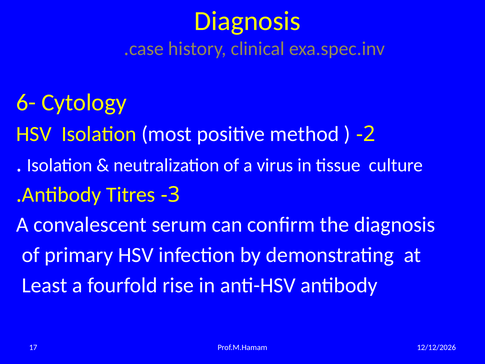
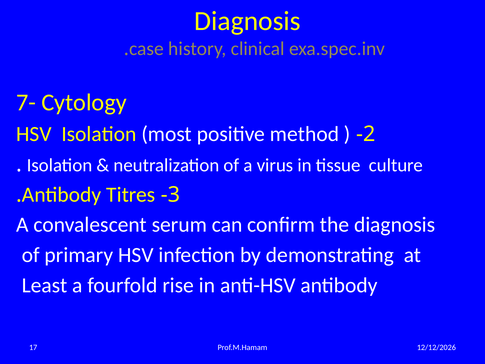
6-: 6- -> 7-
